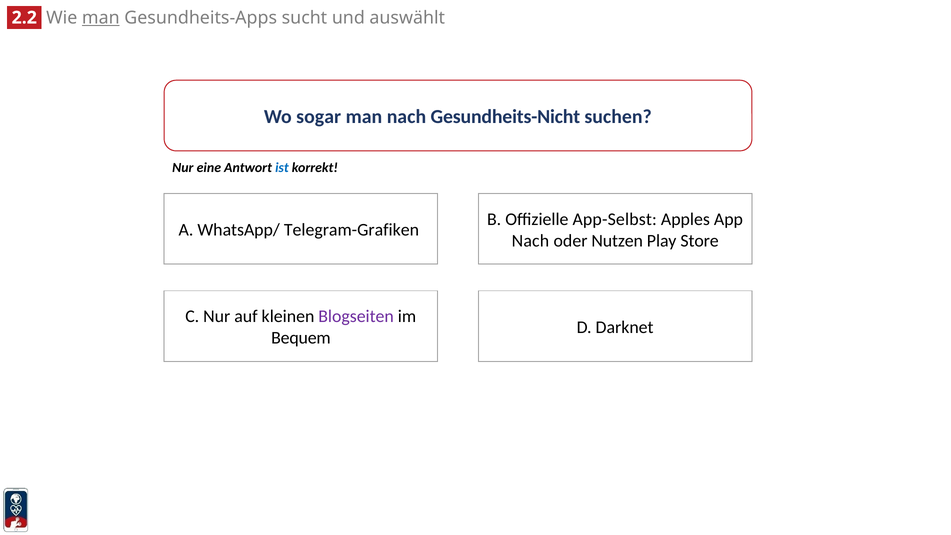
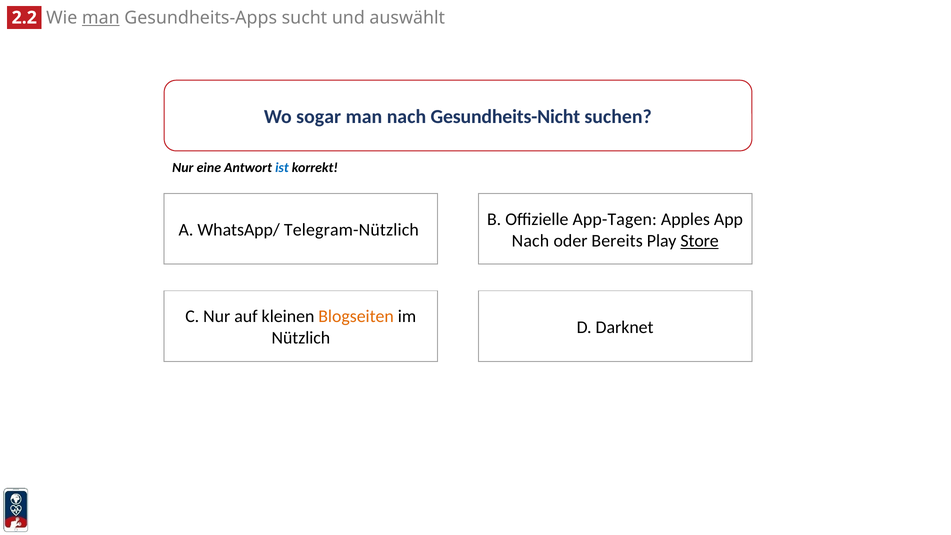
App-Selbst: App-Selbst -> App-Tagen
Telegram-Grafiken: Telegram-Grafiken -> Telegram-Nützlich
Nutzen: Nutzen -> Bereits
Store underline: none -> present
Blogseiten colour: purple -> orange
Bequem: Bequem -> Nützlich
